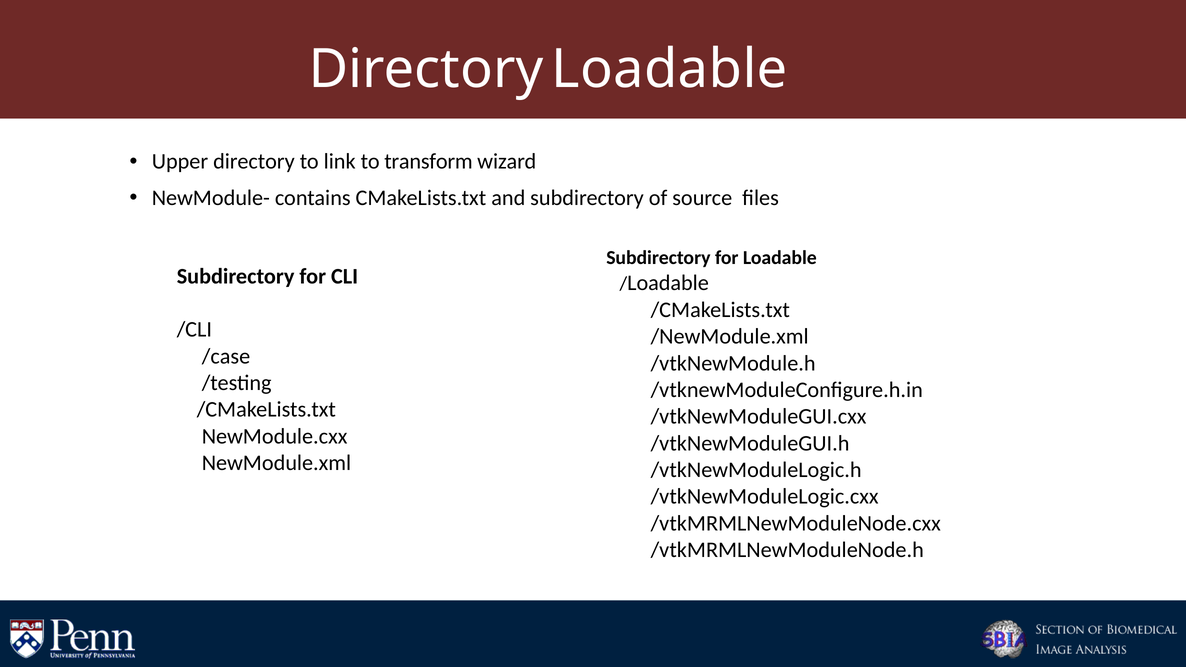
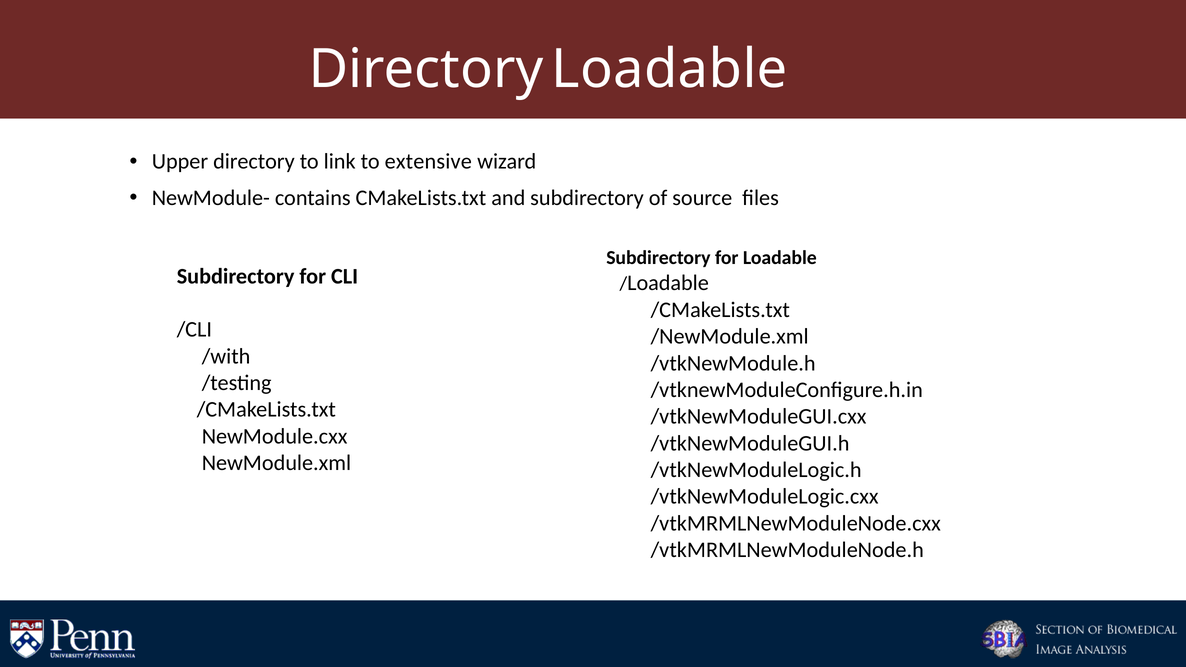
transform: transform -> extensive
/case: /case -> /with
